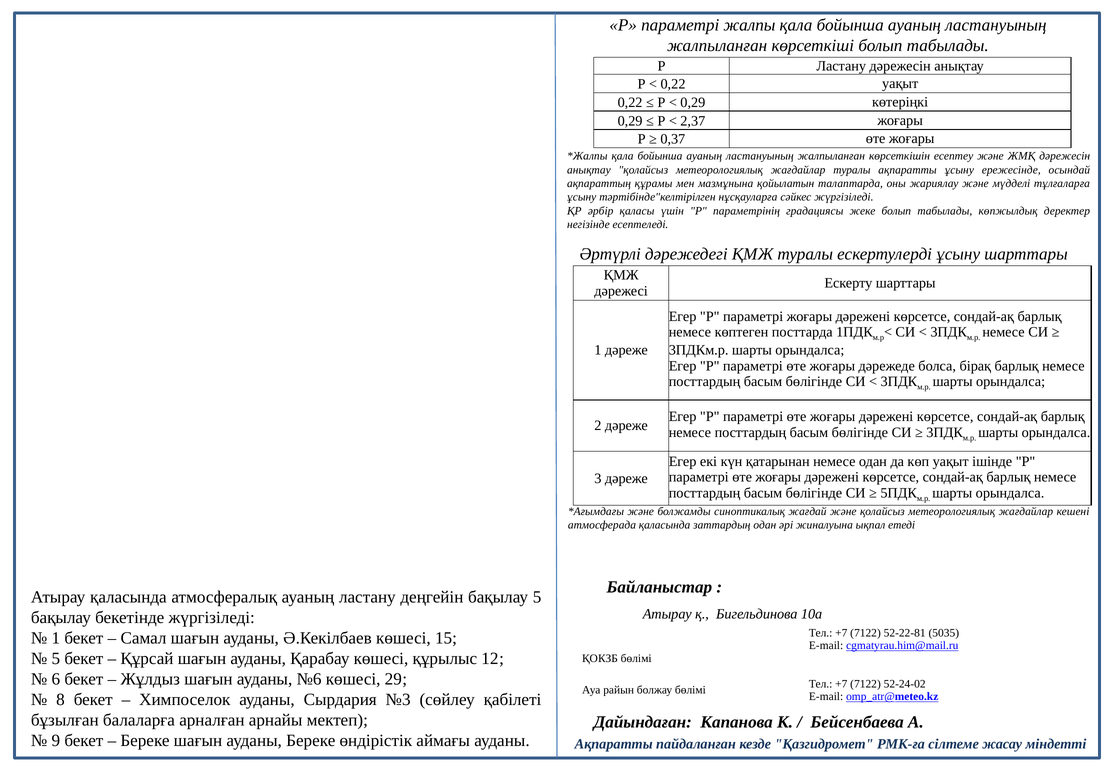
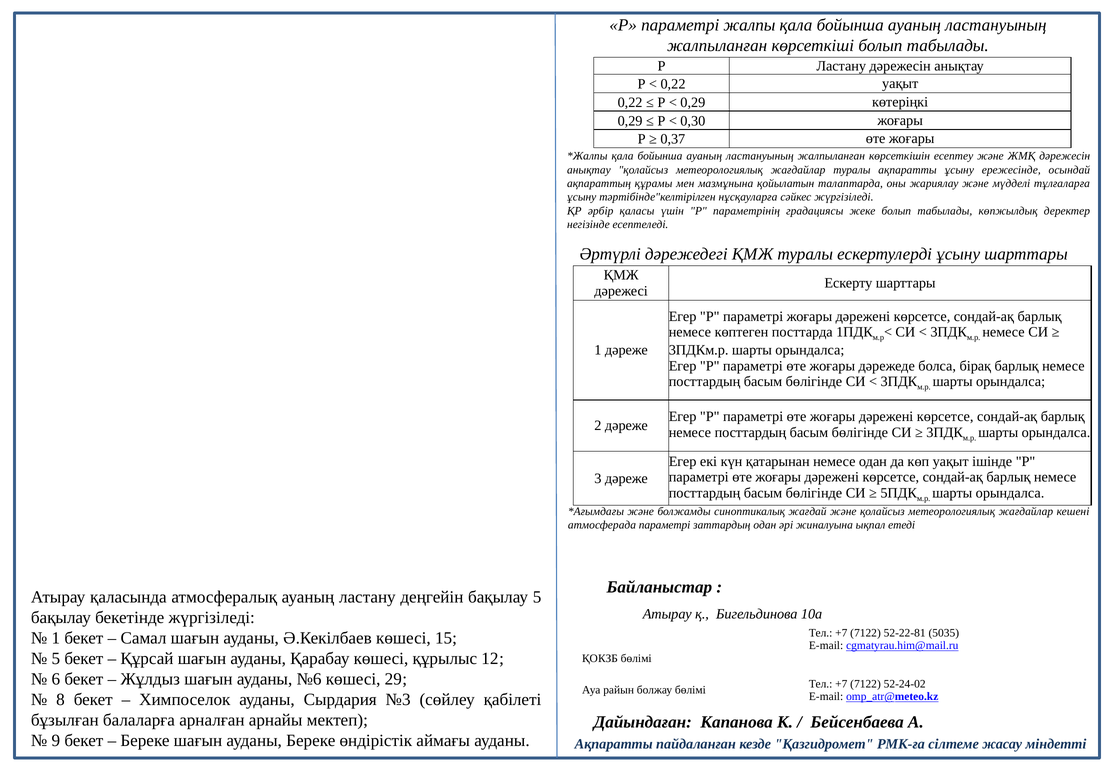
2,37: 2,37 -> 0,30
атмосферада қаласында: қаласында -> параметрі
